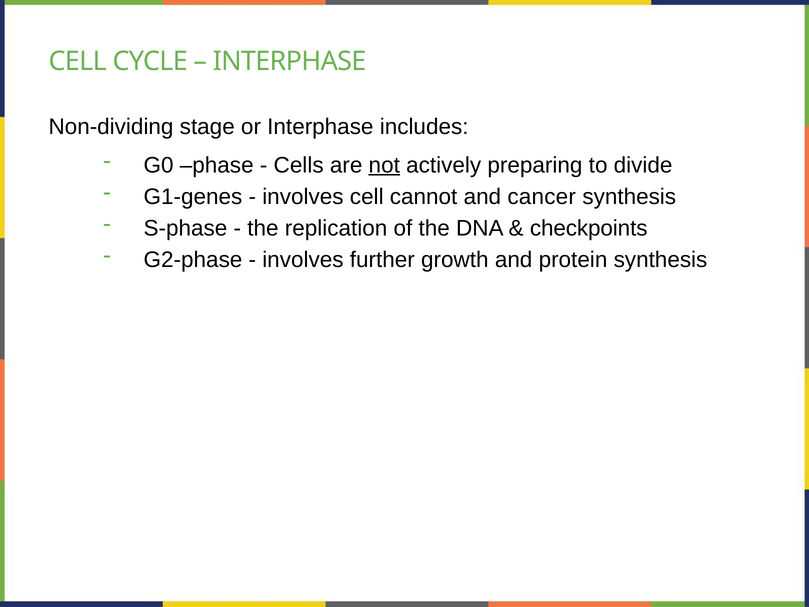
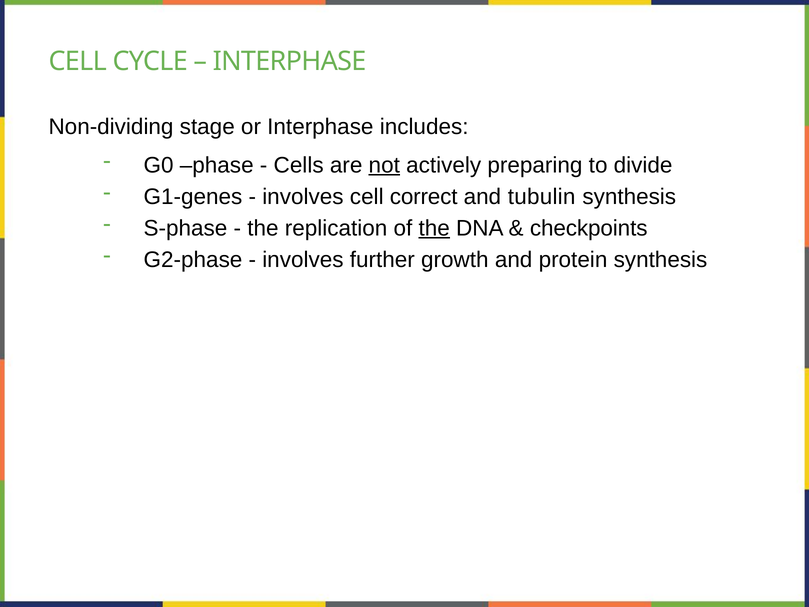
cannot: cannot -> correct
cancer: cancer -> tubulin
the at (434, 228) underline: none -> present
